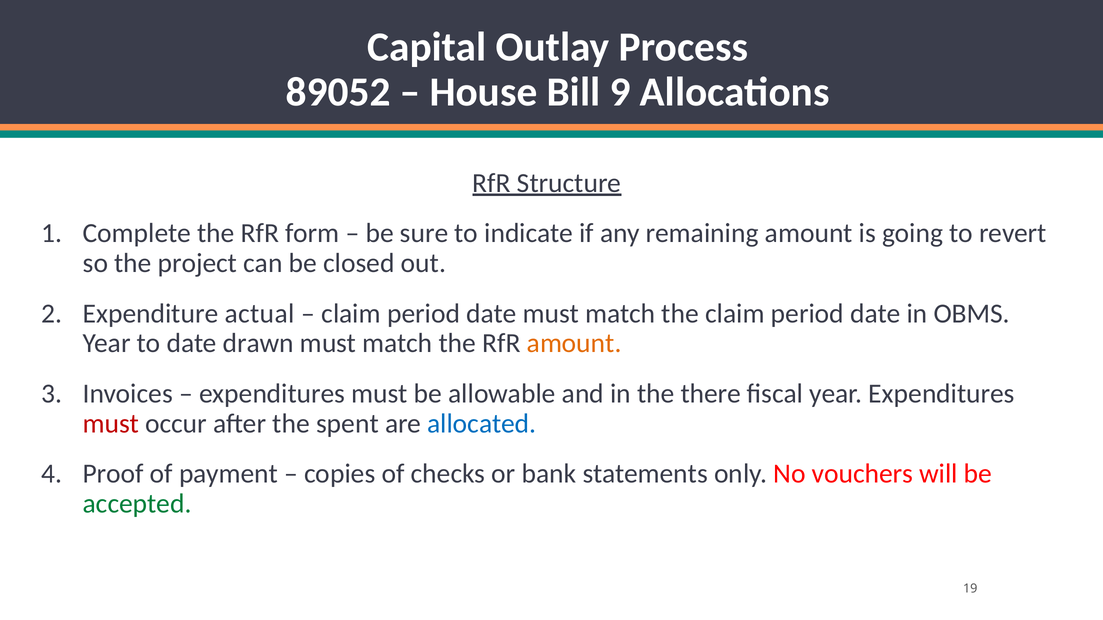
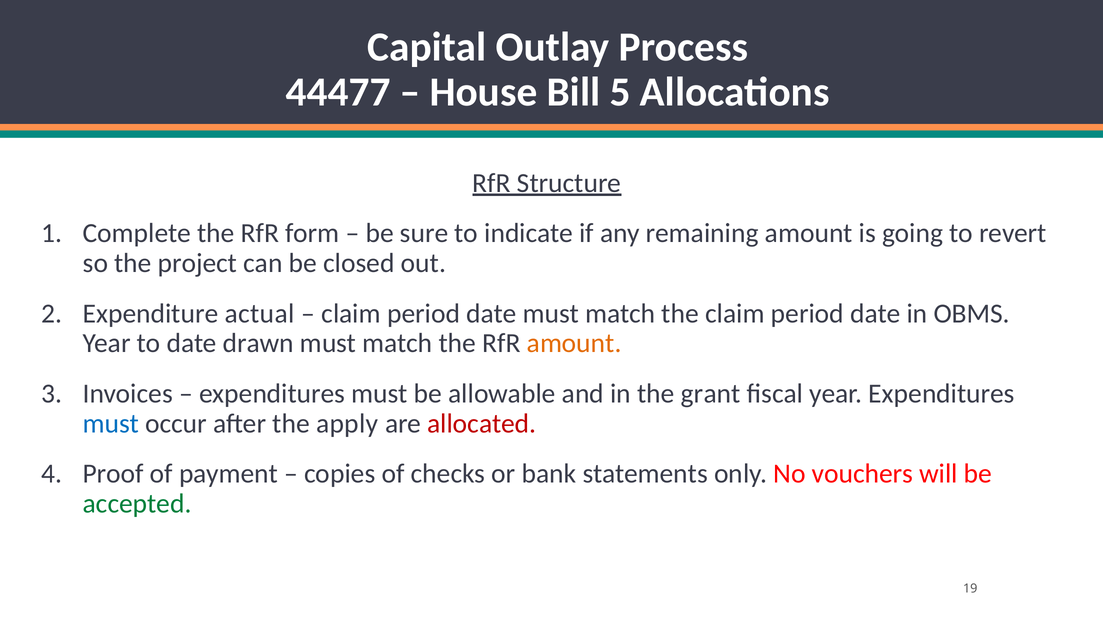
89052: 89052 -> 44477
9: 9 -> 5
there: there -> grant
must at (111, 424) colour: red -> blue
spent: spent -> apply
allocated colour: blue -> red
